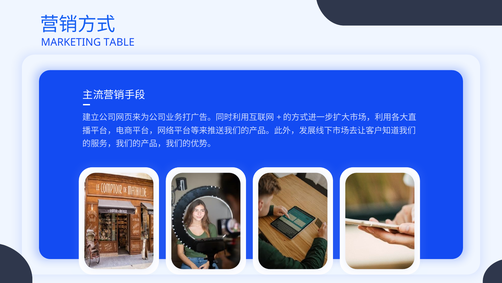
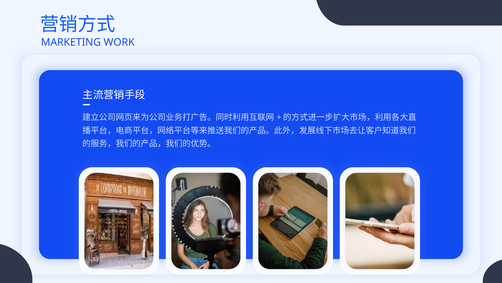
TABLE: TABLE -> WORK
